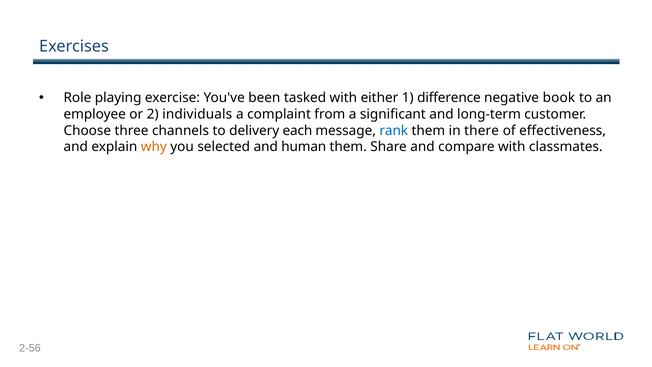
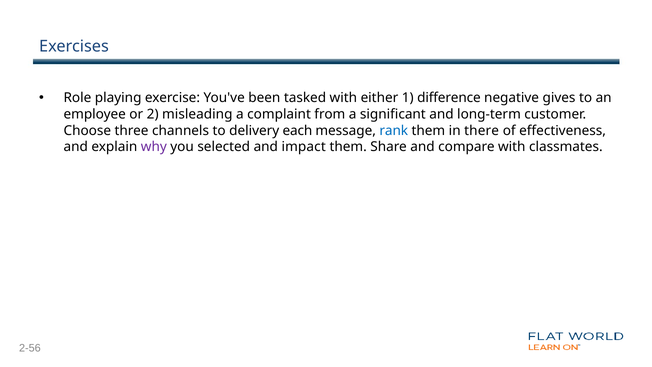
book: book -> gives
individuals: individuals -> misleading
why colour: orange -> purple
human: human -> impact
